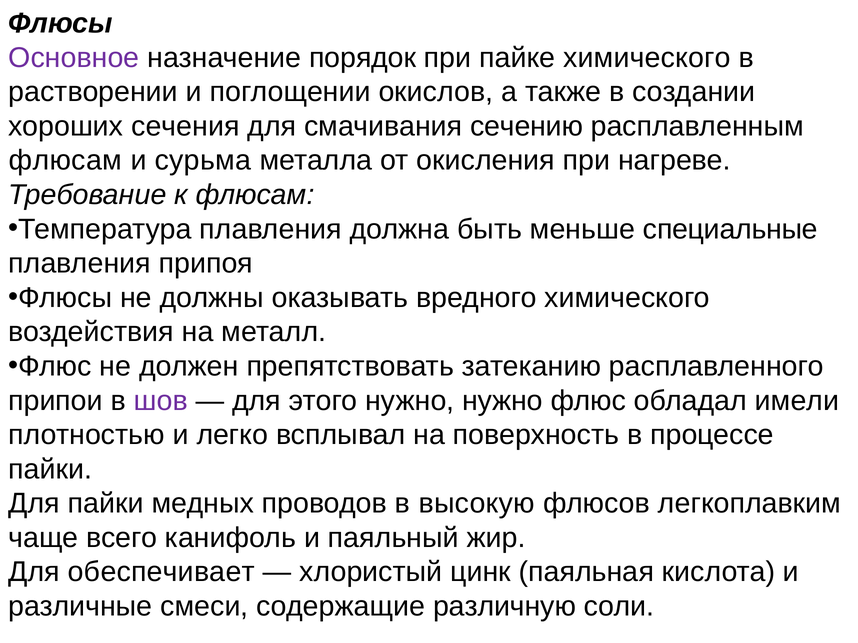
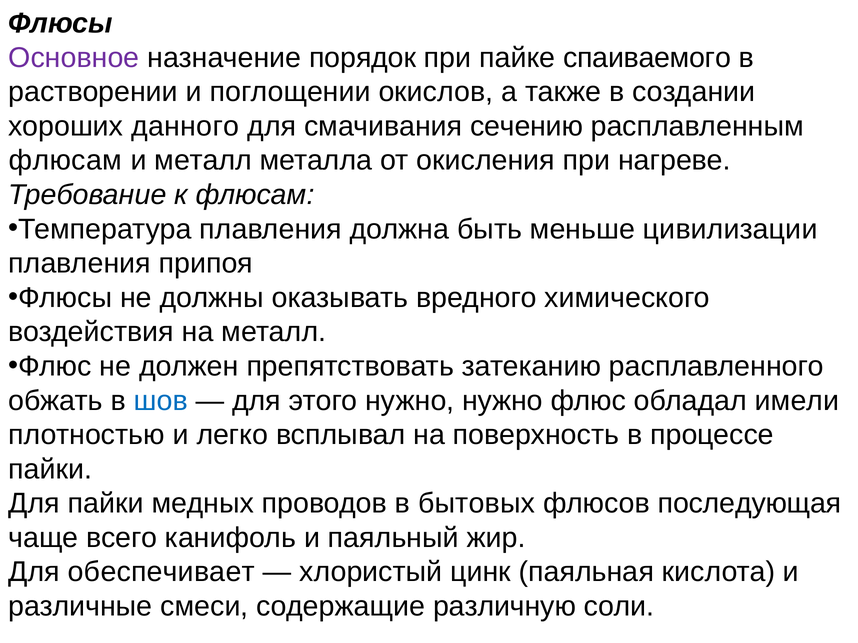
пайке химического: химического -> спаиваемого
сечения: сечения -> данного
и сурьма: сурьма -> металл
специальные: специальные -> цивилизации
припои: припои -> обжать
шов colour: purple -> blue
высокую: высокую -> бытовых
легкоплавким: легкоплавким -> последующая
